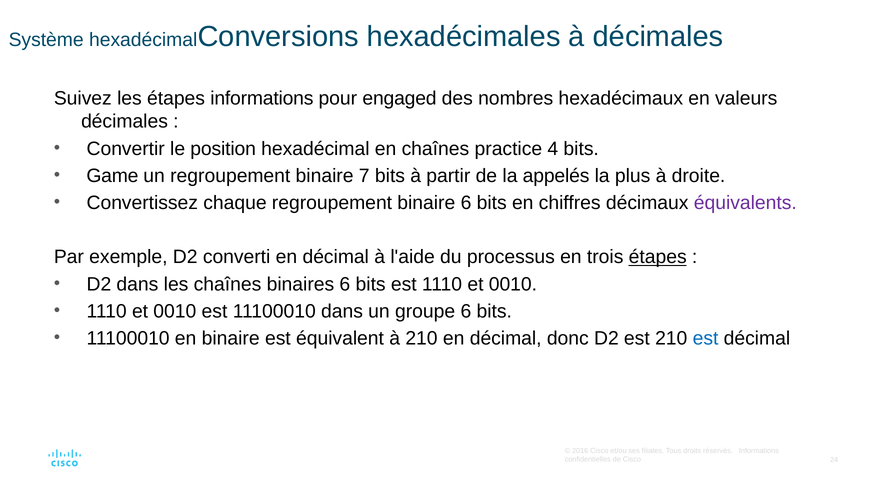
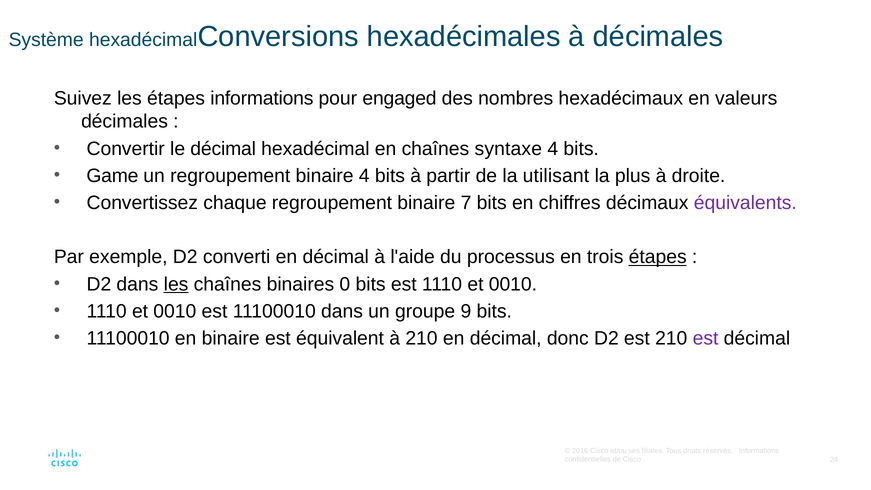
le position: position -> décimal
practice: practice -> syntaxe
binaire 7: 7 -> 4
appelés: appelés -> utilisant
binaire 6: 6 -> 7
les at (176, 284) underline: none -> present
binaires 6: 6 -> 0
groupe 6: 6 -> 9
est at (706, 338) colour: blue -> purple
